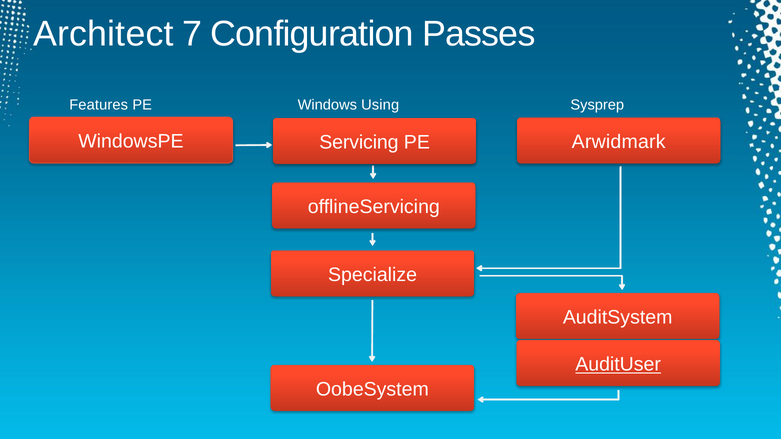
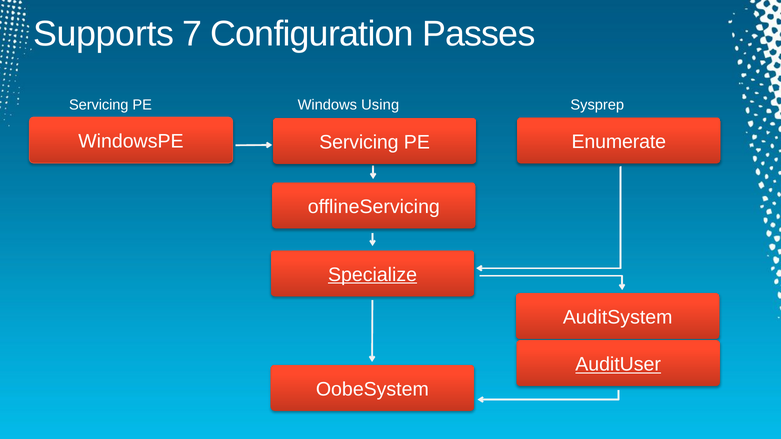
Architect: Architect -> Supports
Features at (99, 105): Features -> Servicing
Arwidmark: Arwidmark -> Enumerate
Specialize underline: none -> present
